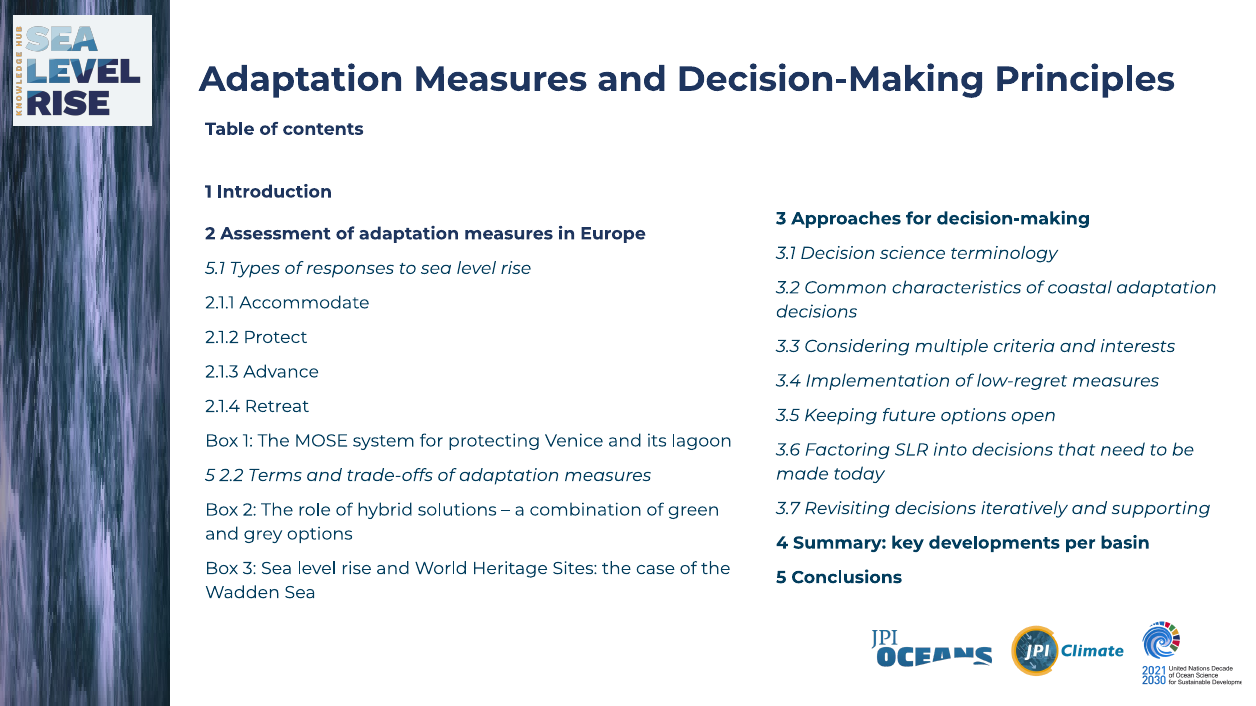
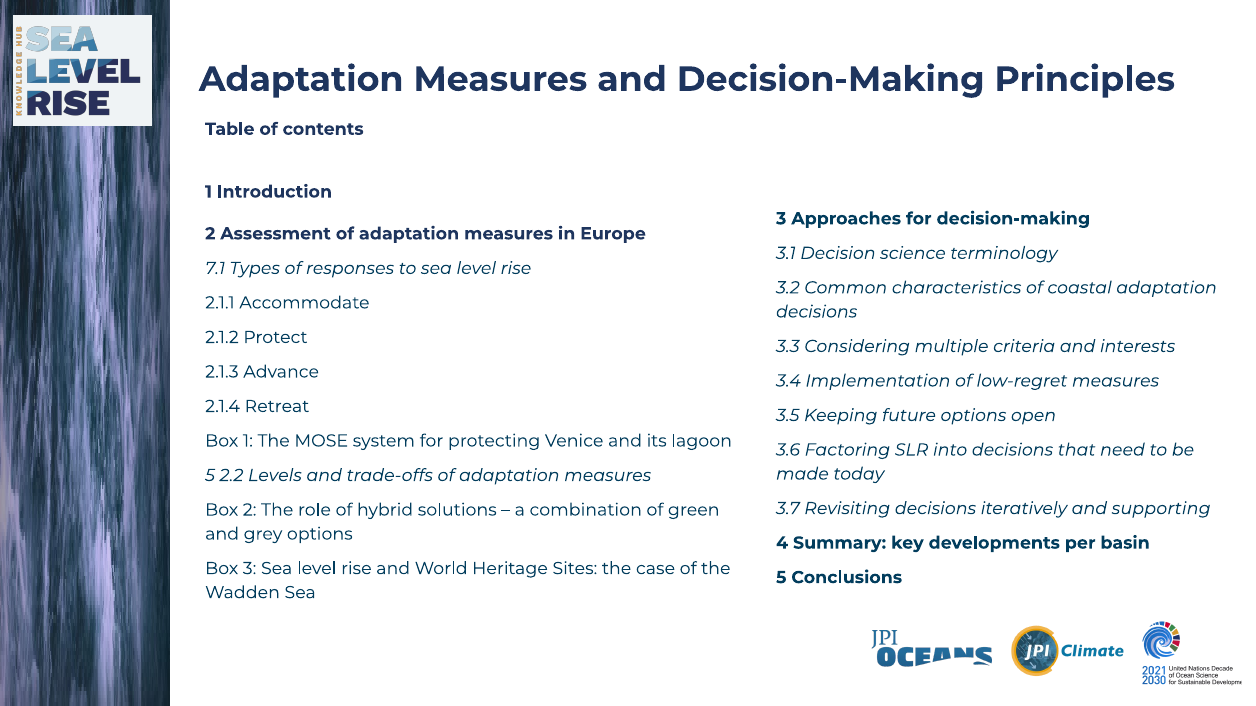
5.1: 5.1 -> 7.1
Terms: Terms -> Levels
